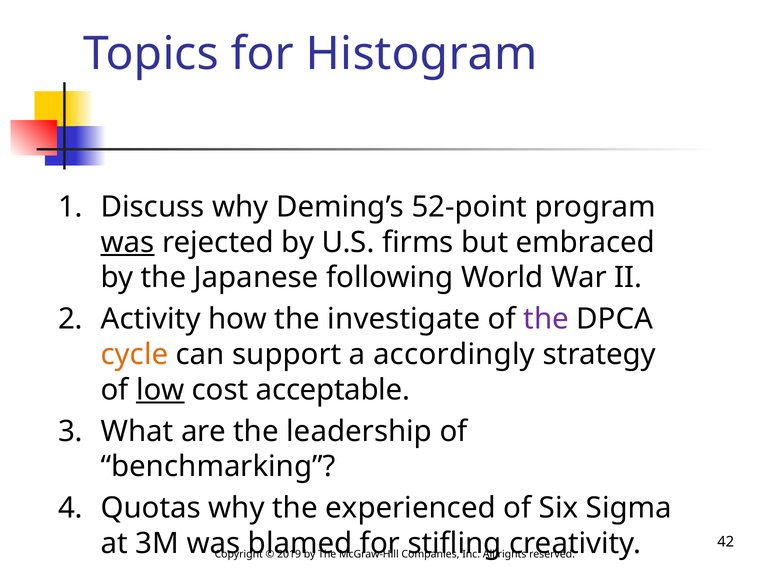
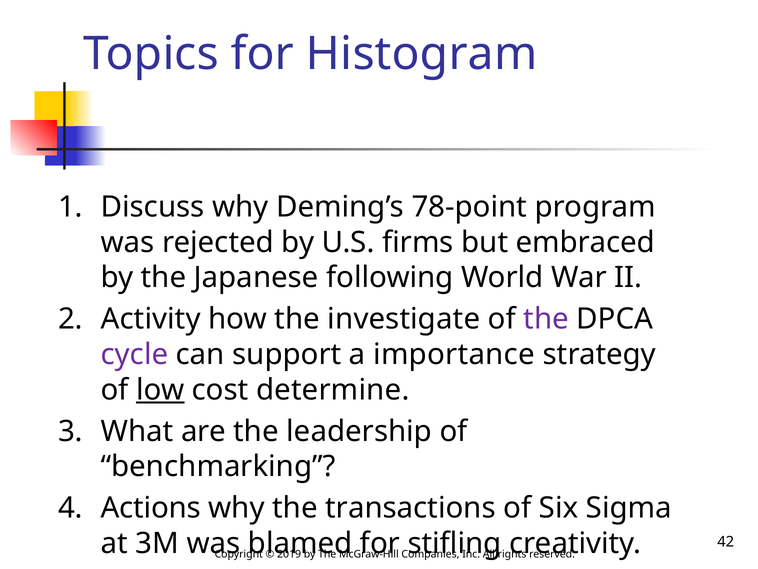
52-point: 52-point -> 78-point
was at (128, 242) underline: present -> none
cycle colour: orange -> purple
accordingly: accordingly -> importance
acceptable: acceptable -> determine
Quotas: Quotas -> Actions
experienced: experienced -> transactions
